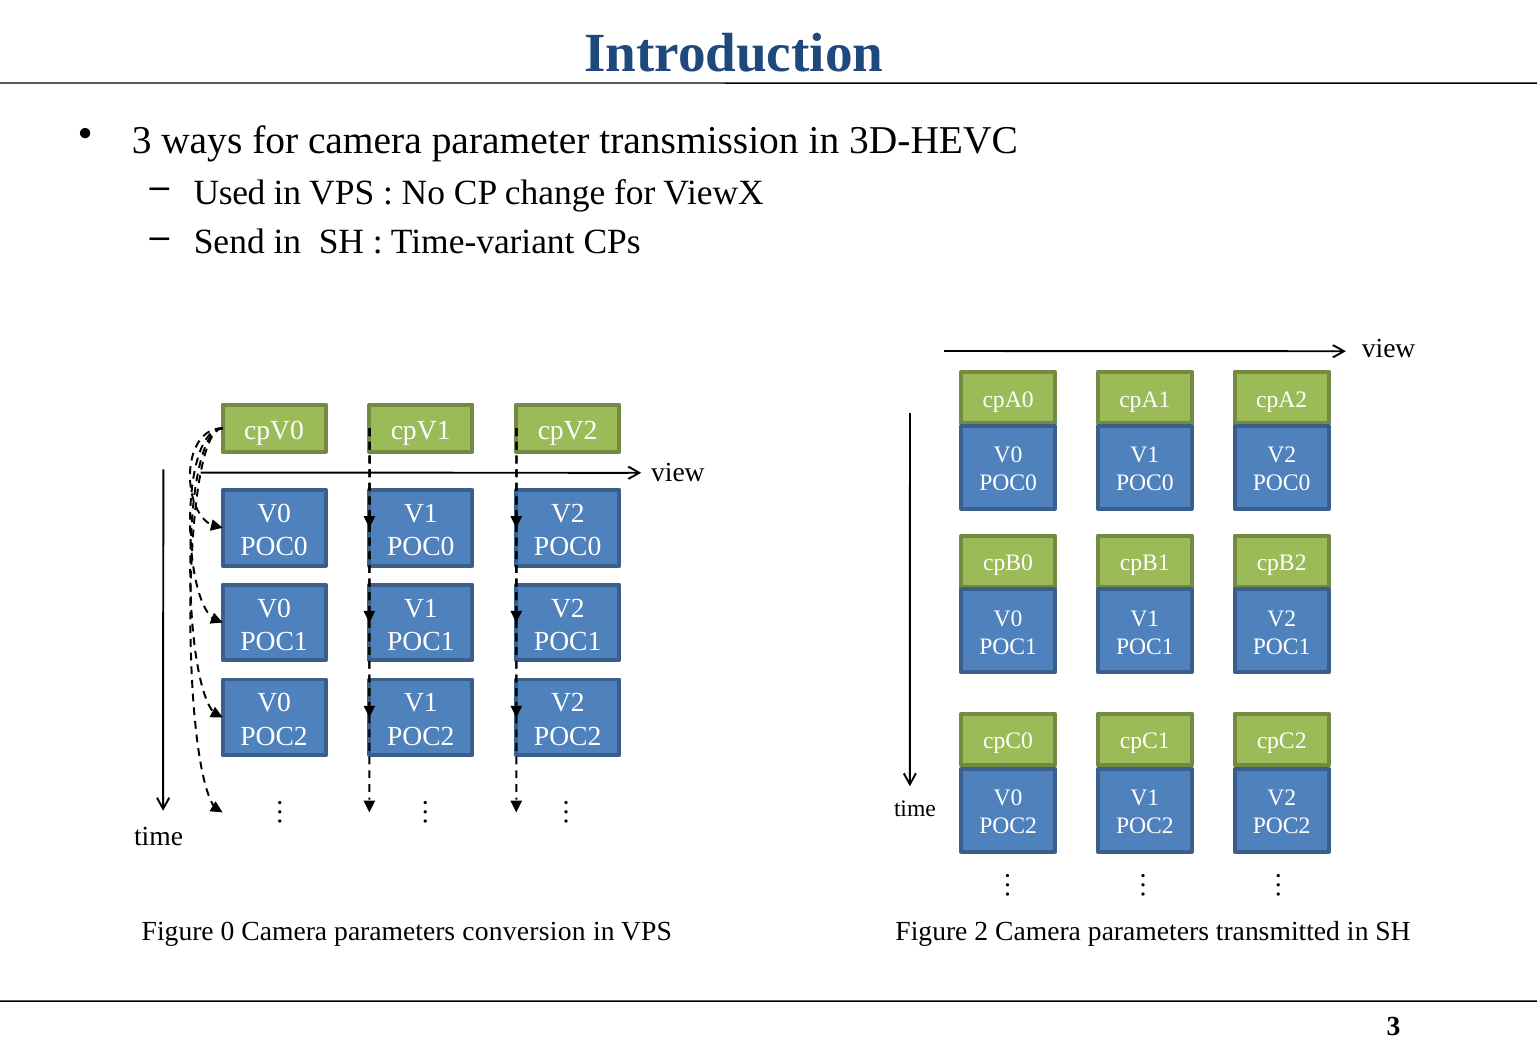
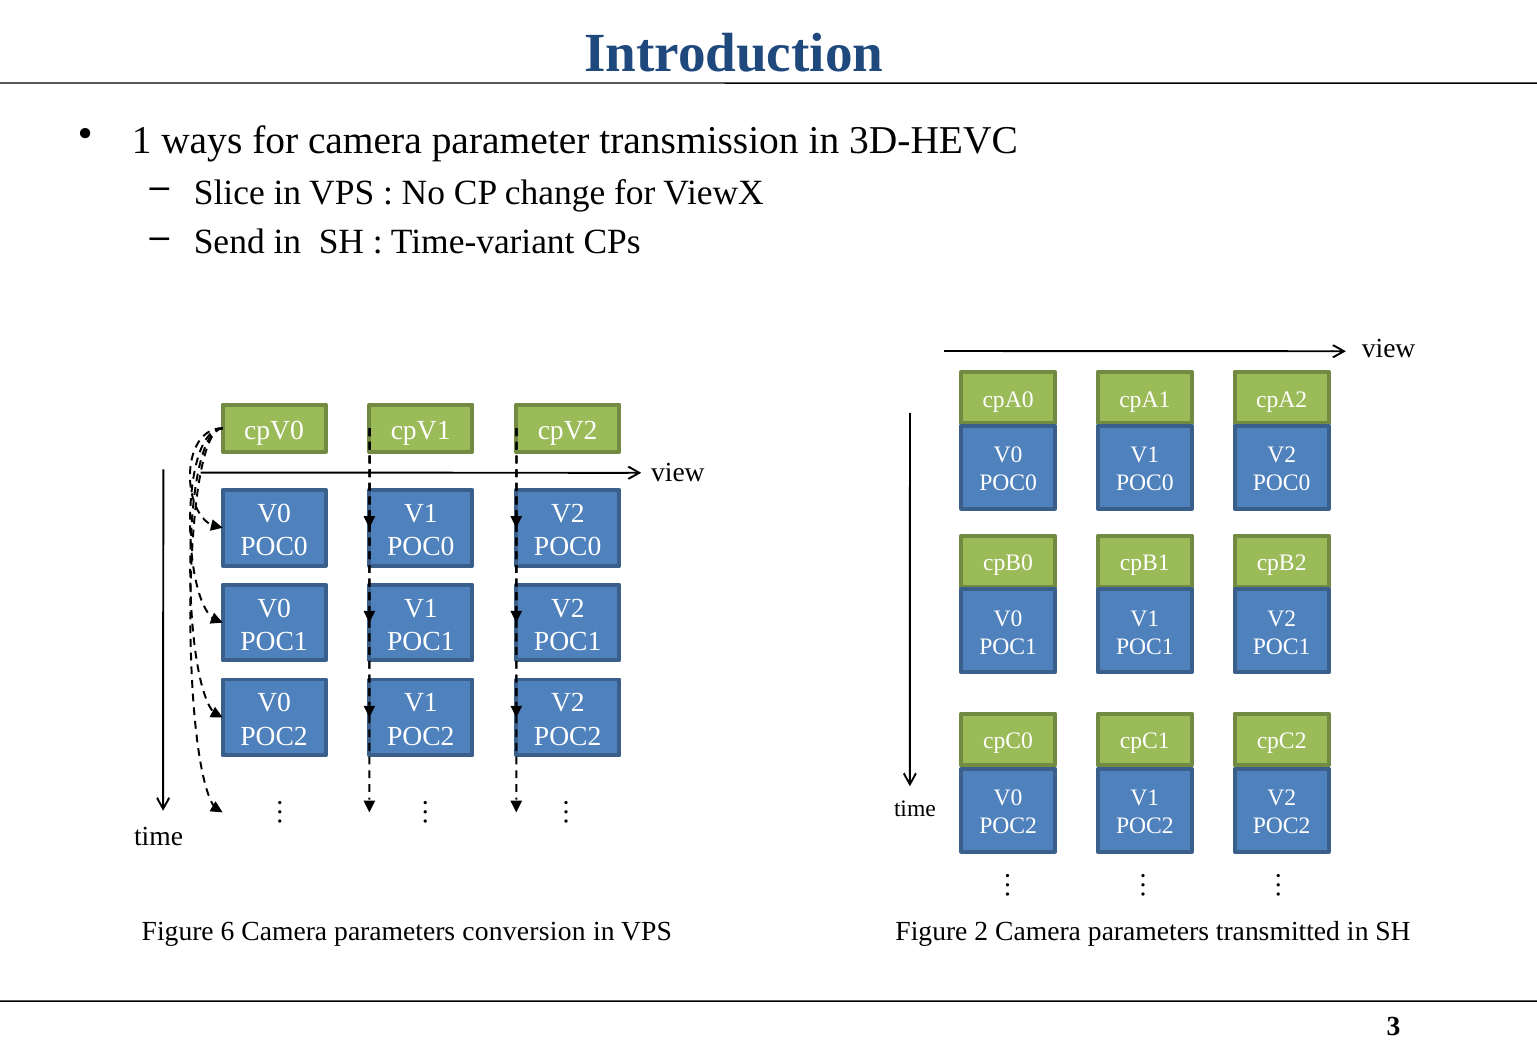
3 at (142, 141): 3 -> 1
Used: Used -> Slice
0: 0 -> 6
